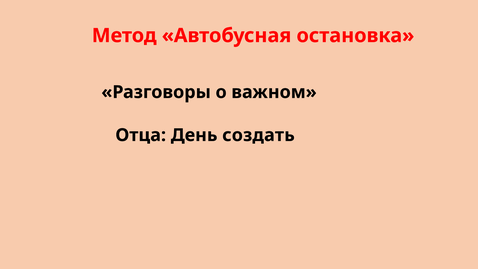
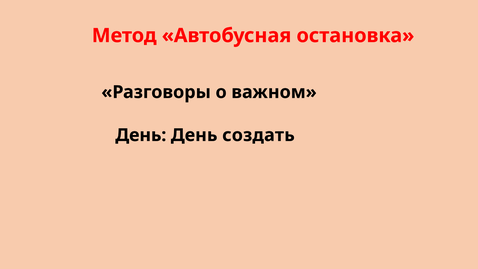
Отца at (141, 135): Отца -> День
